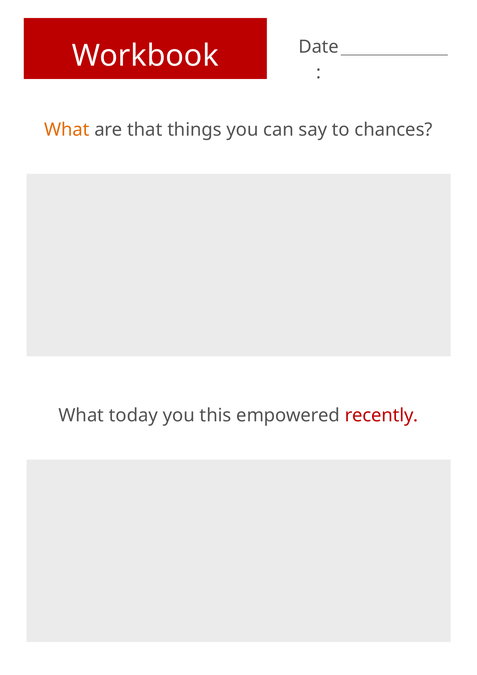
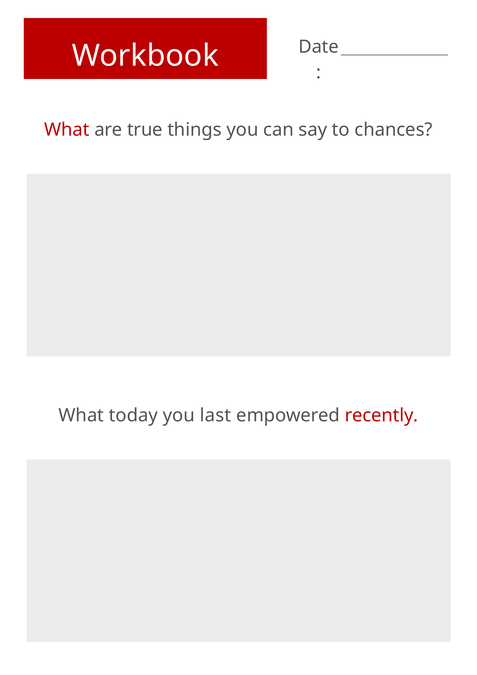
What at (67, 130) colour: orange -> red
that: that -> true
this: this -> last
